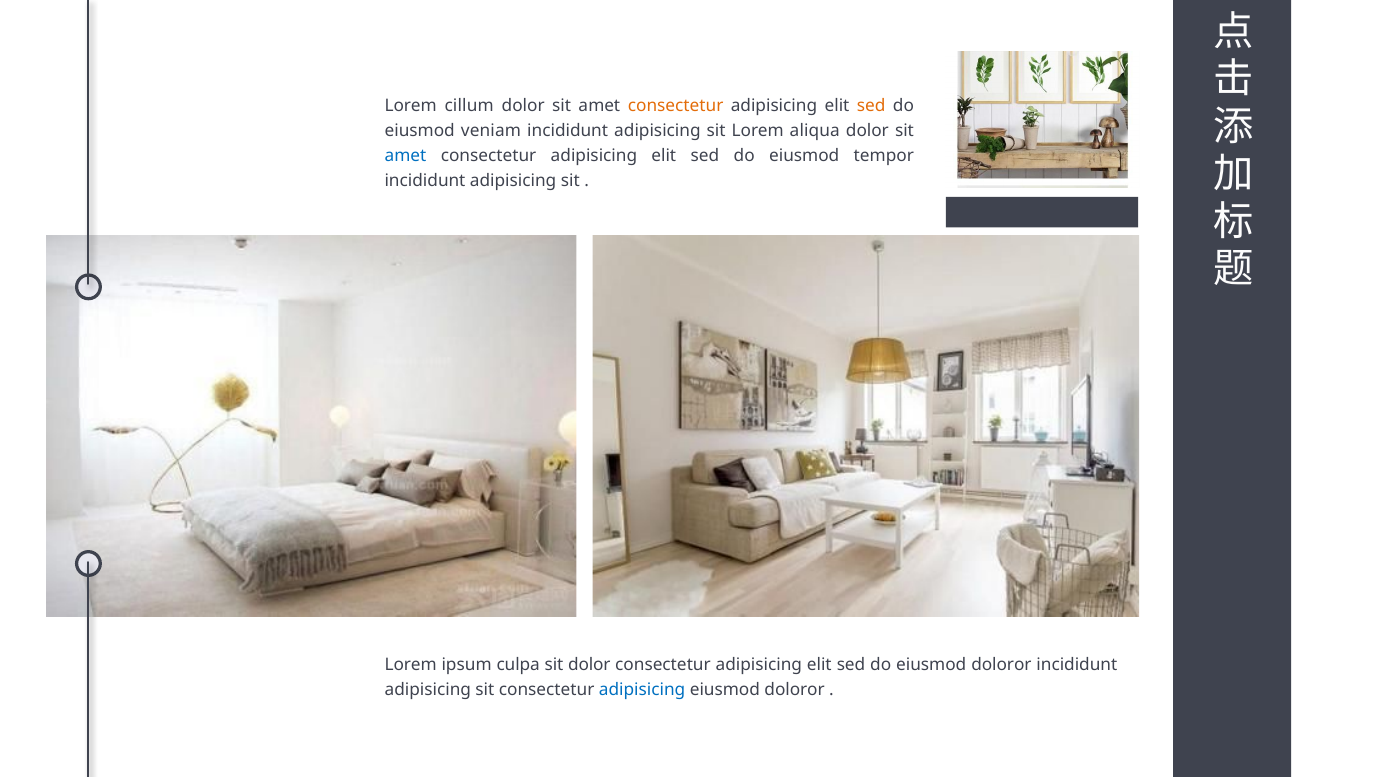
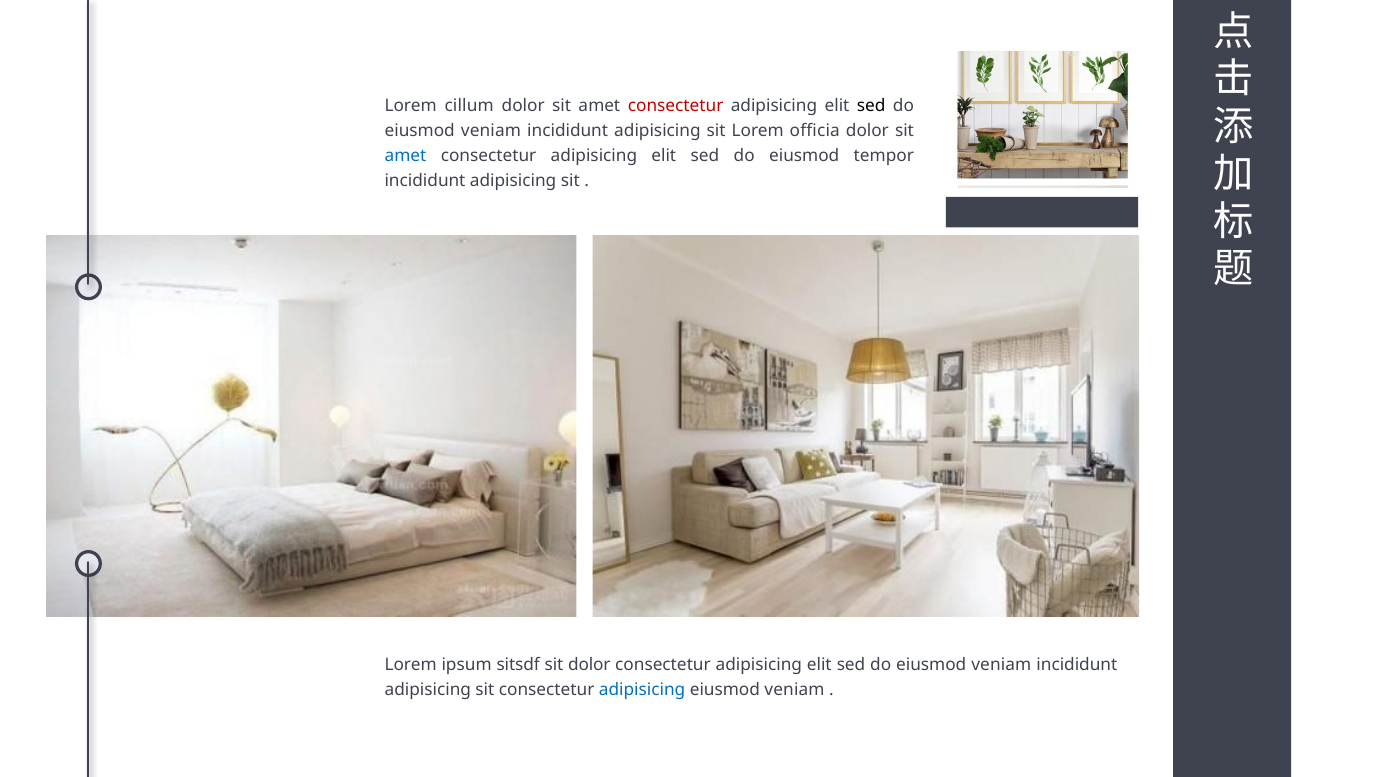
consectetur at (676, 106) colour: orange -> red
sed at (871, 106) colour: orange -> black
aliqua: aliqua -> officia
culpa: culpa -> sitsdf
doloror at (1001, 664): doloror -> veniam
doloror at (795, 689): doloror -> veniam
